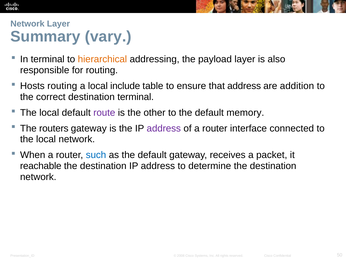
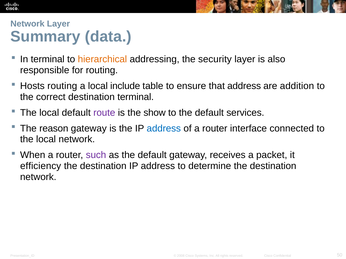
vary: vary -> data
payload: payload -> security
other: other -> show
memory: memory -> services
routers: routers -> reason
address at (164, 129) colour: purple -> blue
such colour: blue -> purple
reachable: reachable -> efficiency
